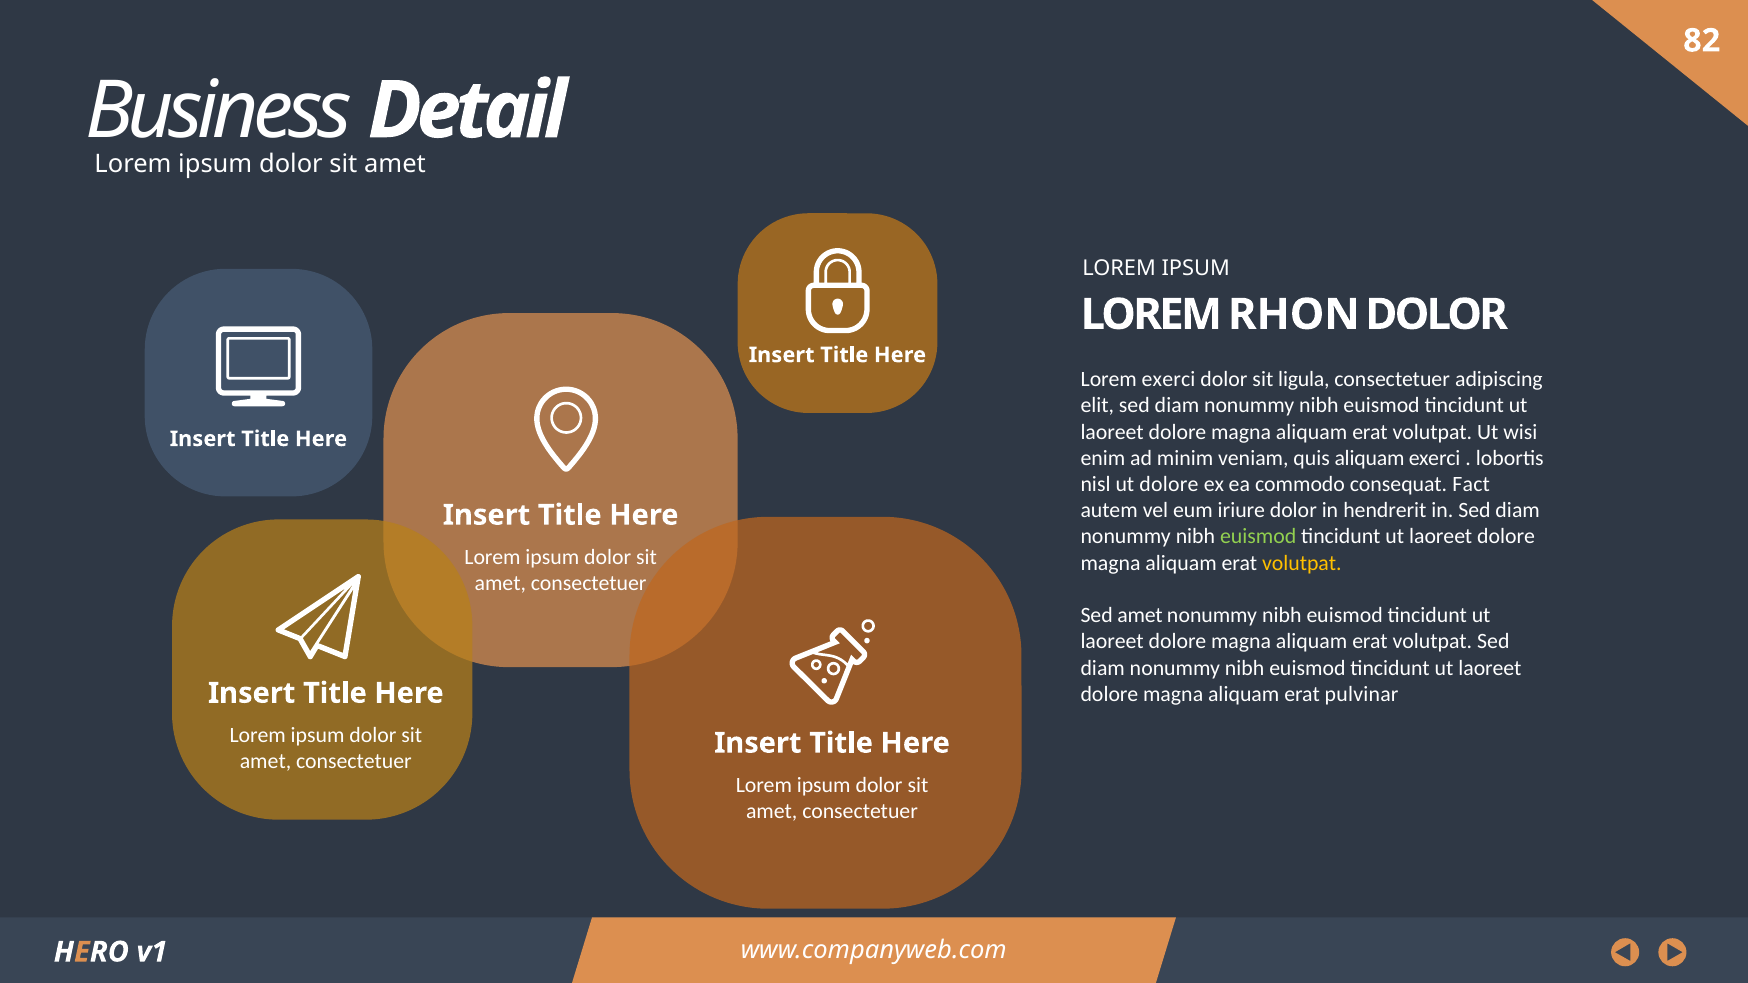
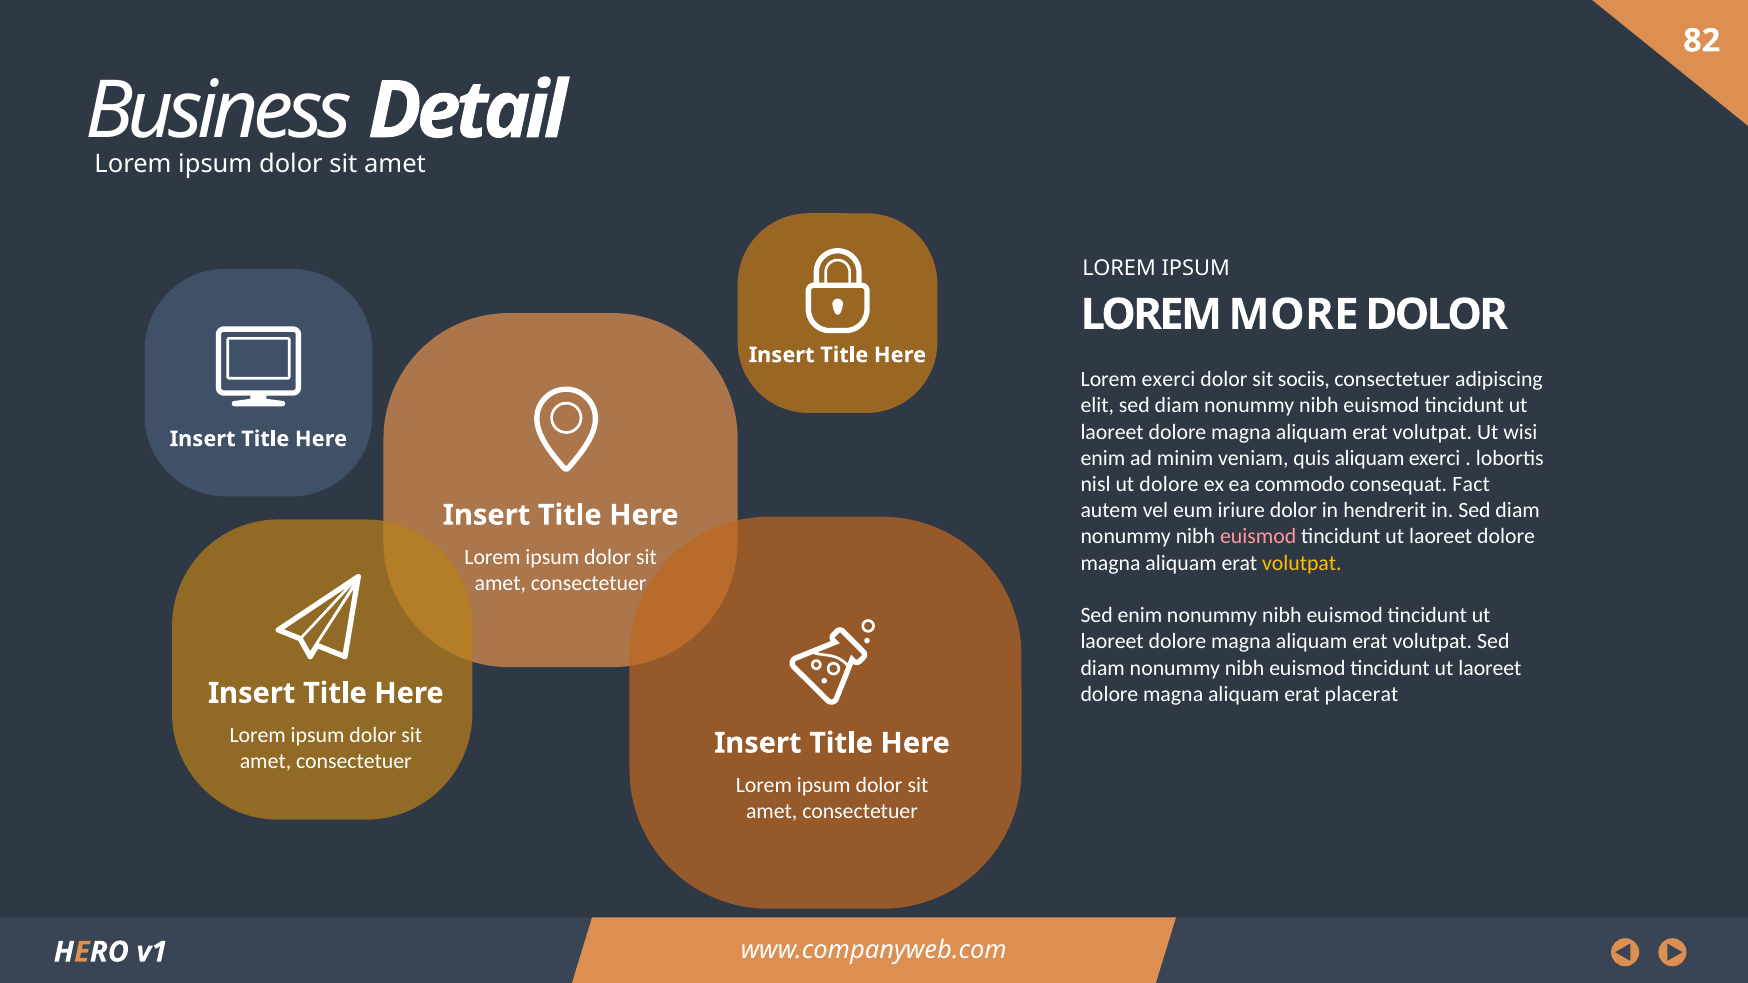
RHON: RHON -> MORE
ligula: ligula -> sociis
euismod at (1258, 537) colour: light green -> pink
Sed amet: amet -> enim
pulvinar: pulvinar -> placerat
